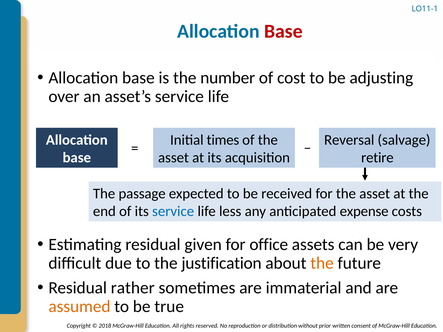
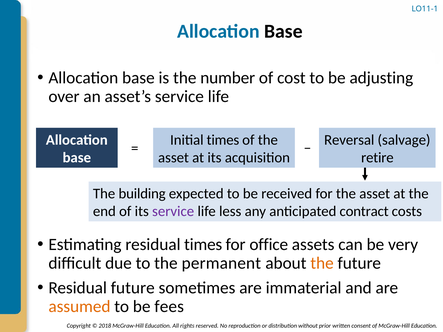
Base at (283, 31) colour: red -> black
passage: passage -> building
service at (173, 212) colour: blue -> purple
expense: expense -> contract
residual given: given -> times
justification: justification -> permanent
Residual rather: rather -> future
true: true -> fees
